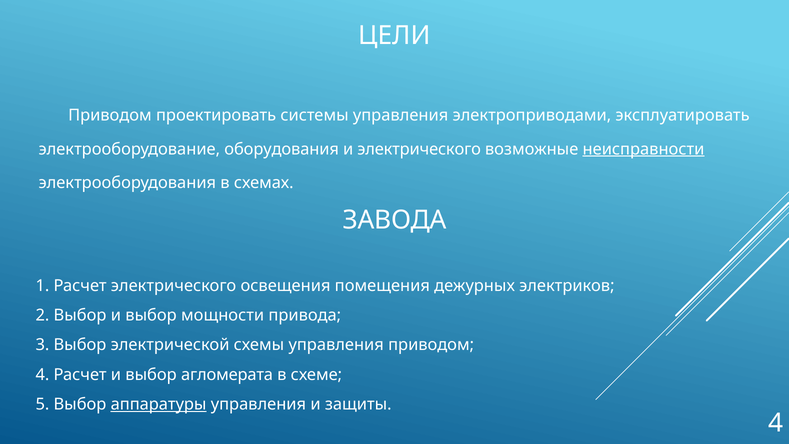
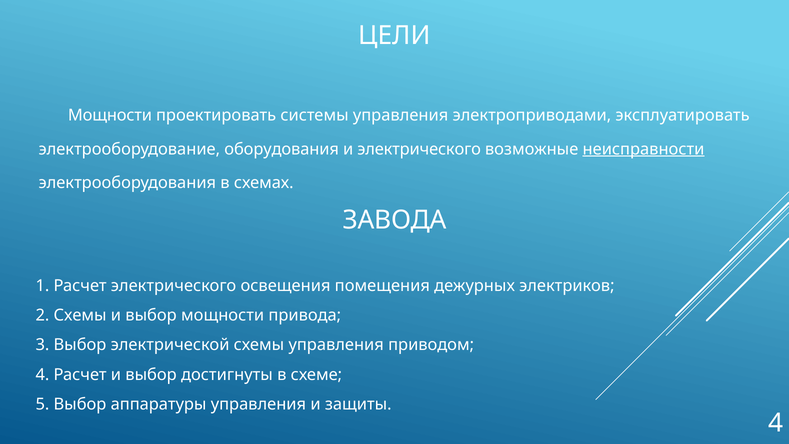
Приводом at (110, 116): Приводом -> Мощности
2 Выбор: Выбор -> Схемы
агломерата: агломерата -> достигнуты
аппаратуры underline: present -> none
